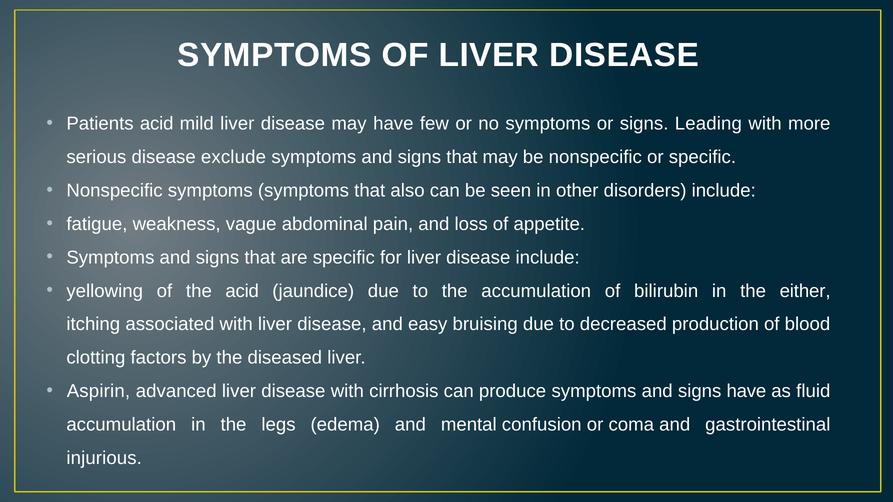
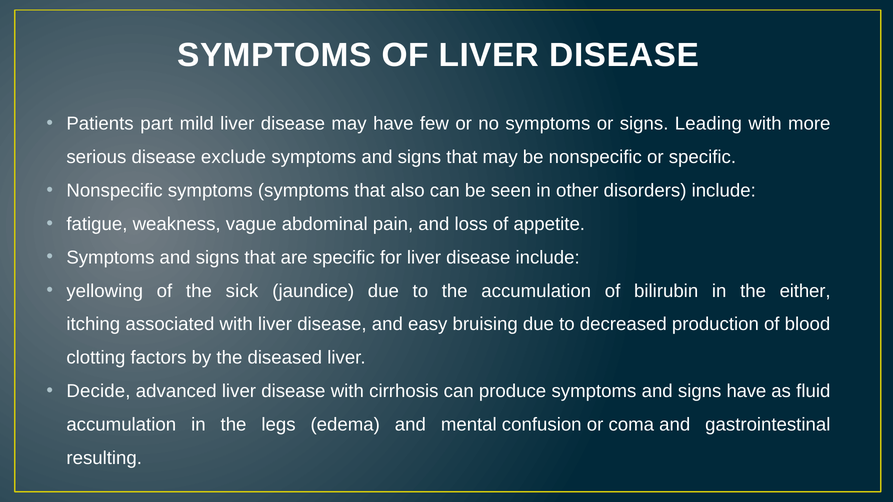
Patients acid: acid -> part
the acid: acid -> sick
Aspirin: Aspirin -> Decide
injurious: injurious -> resulting
